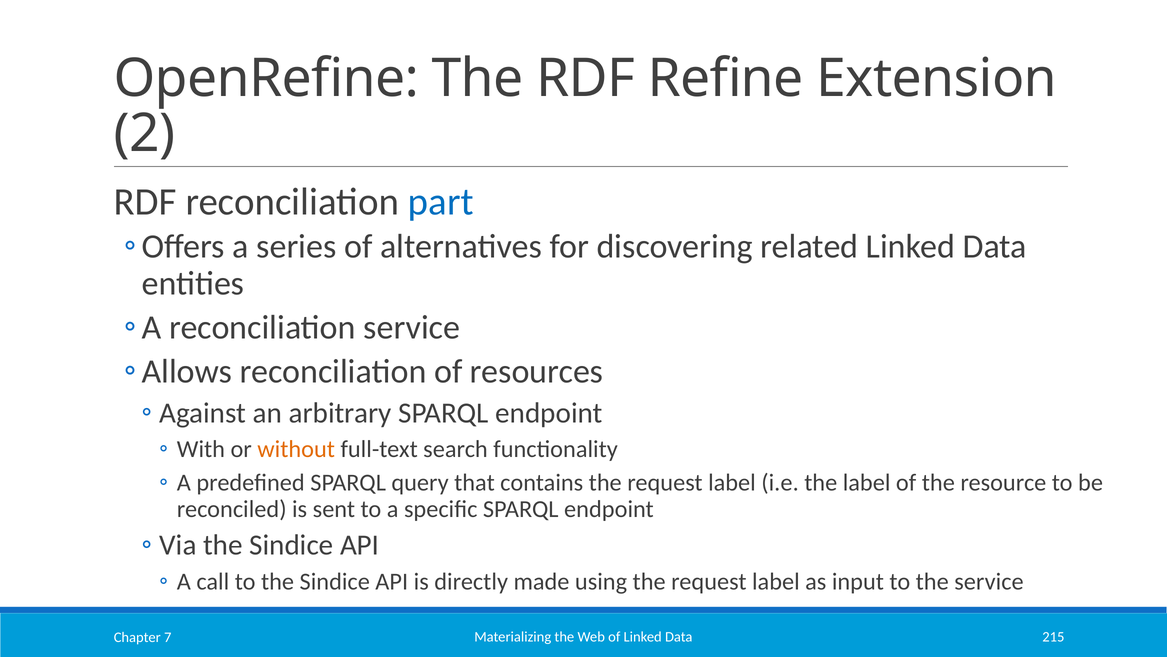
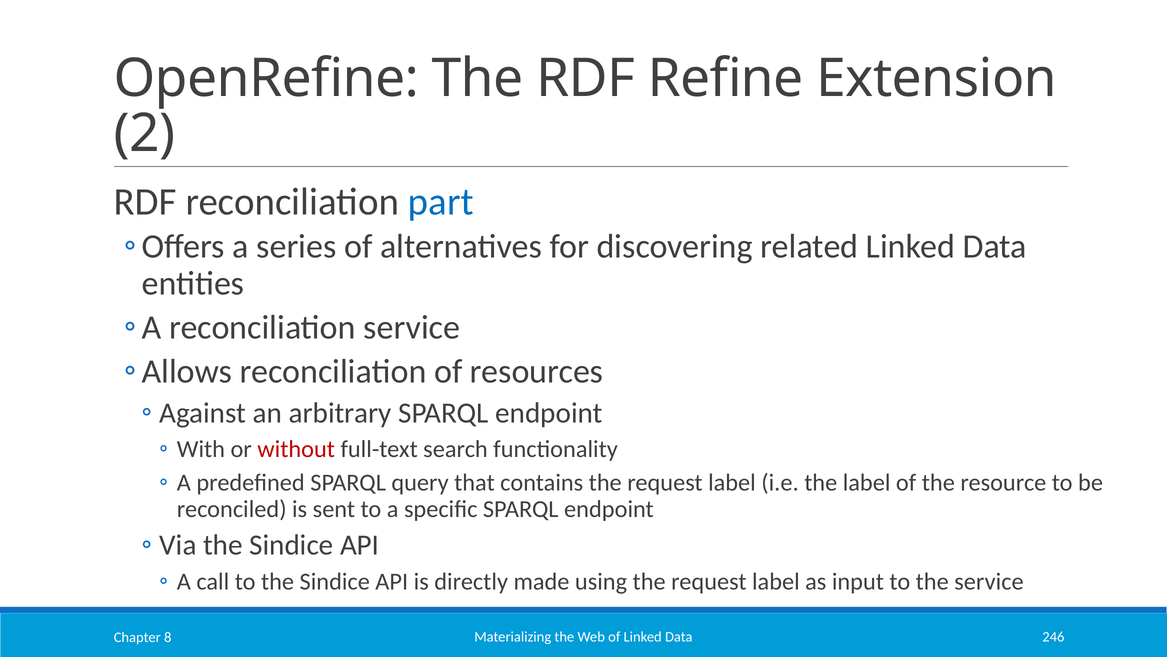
without colour: orange -> red
215: 215 -> 246
7: 7 -> 8
